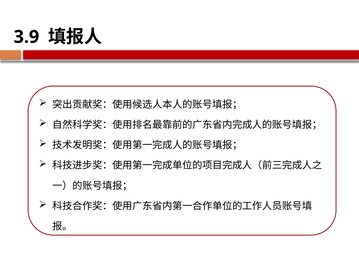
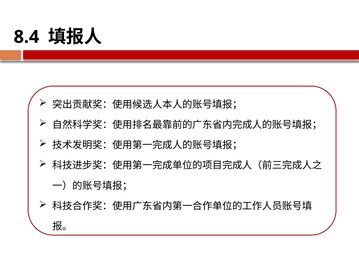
3.9: 3.9 -> 8.4
